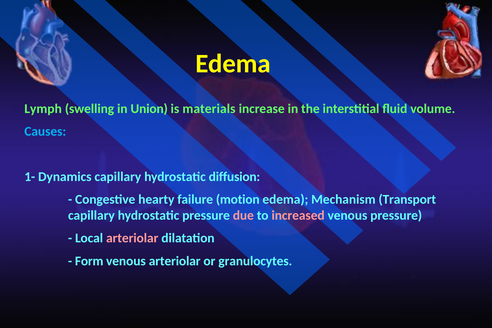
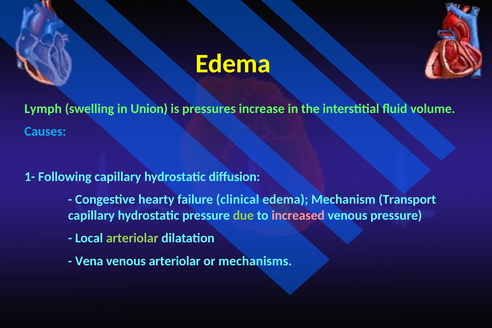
materials: materials -> pressures
Dynamics: Dynamics -> Following
motion: motion -> clinical
due colour: pink -> light green
arteriolar at (132, 238) colour: pink -> light green
Form: Form -> Vena
granulocytes: granulocytes -> mechanisms
